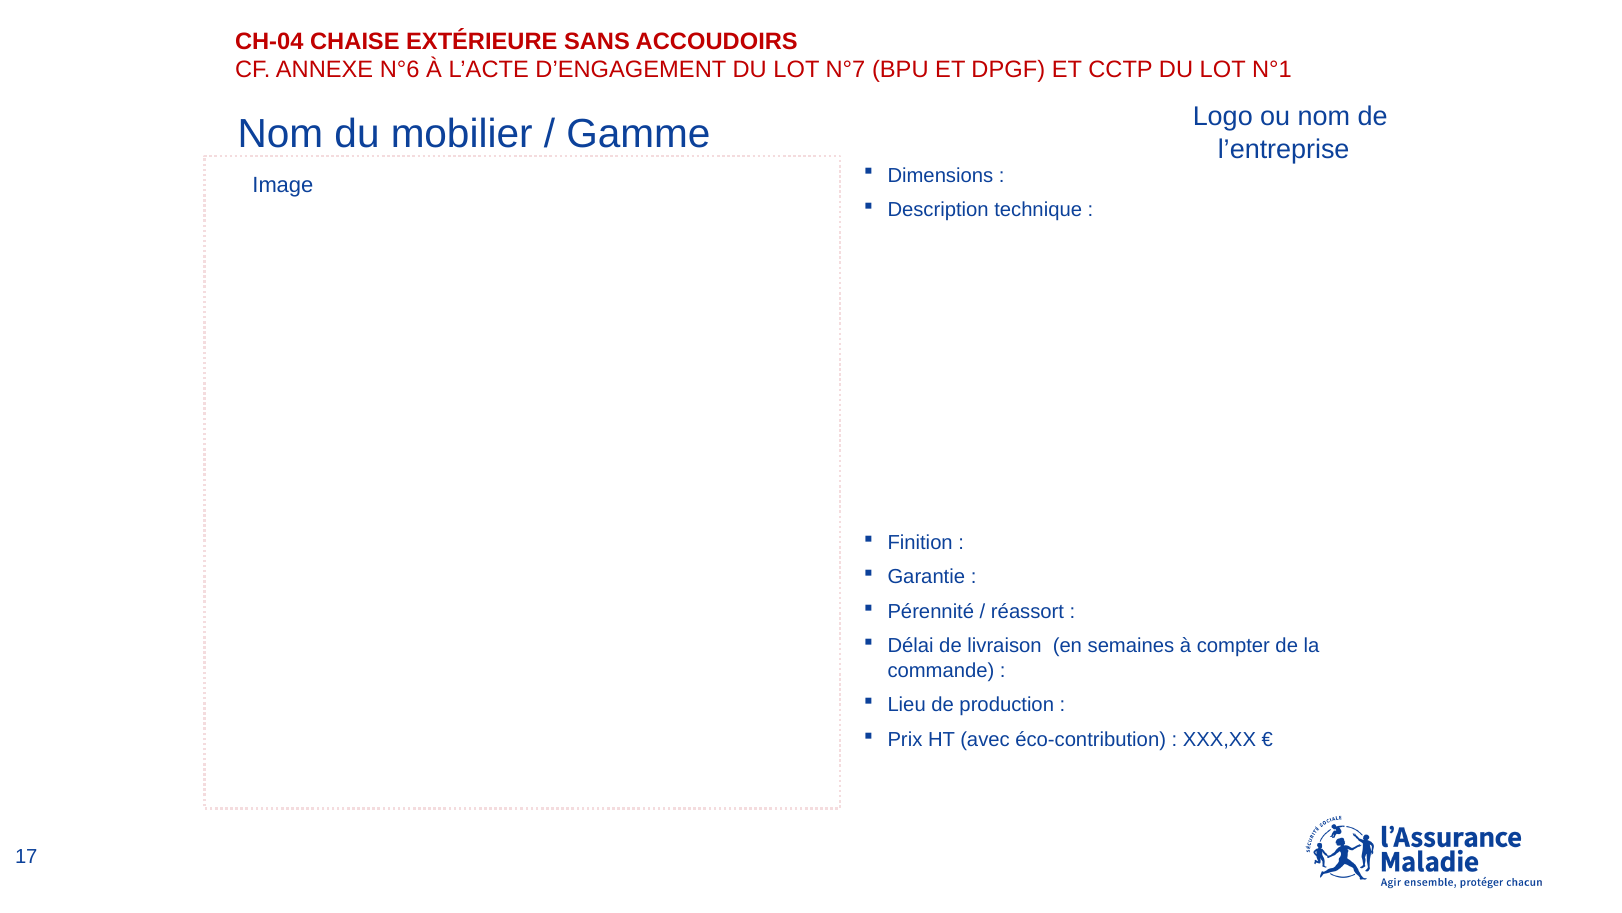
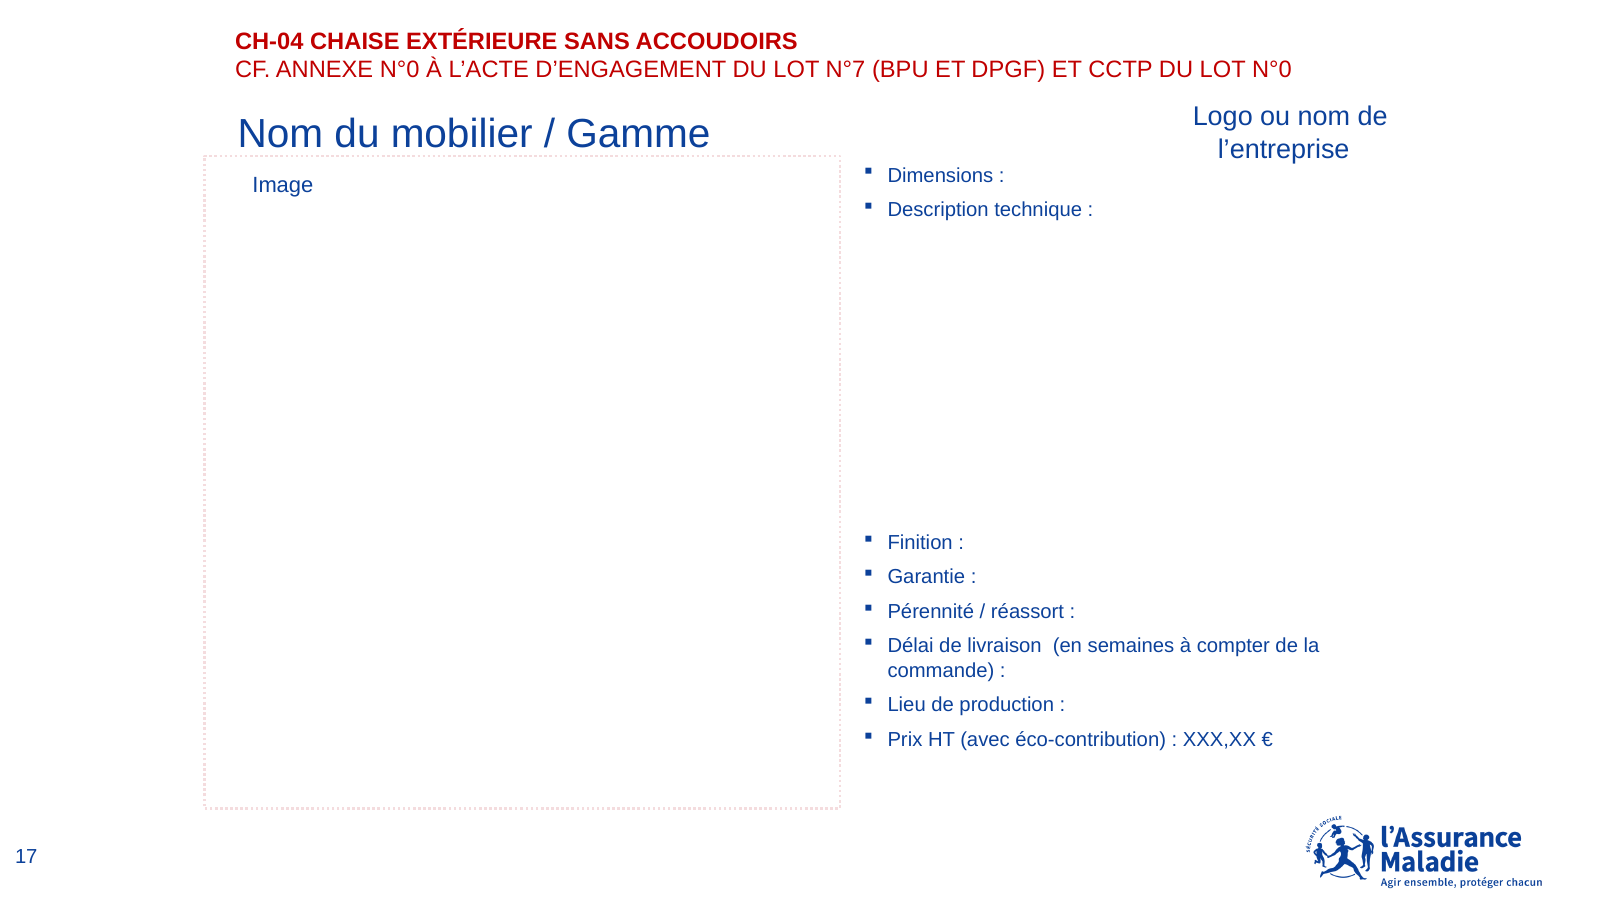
ANNEXE N°6: N°6 -> N°0
LOT N°1: N°1 -> N°0
